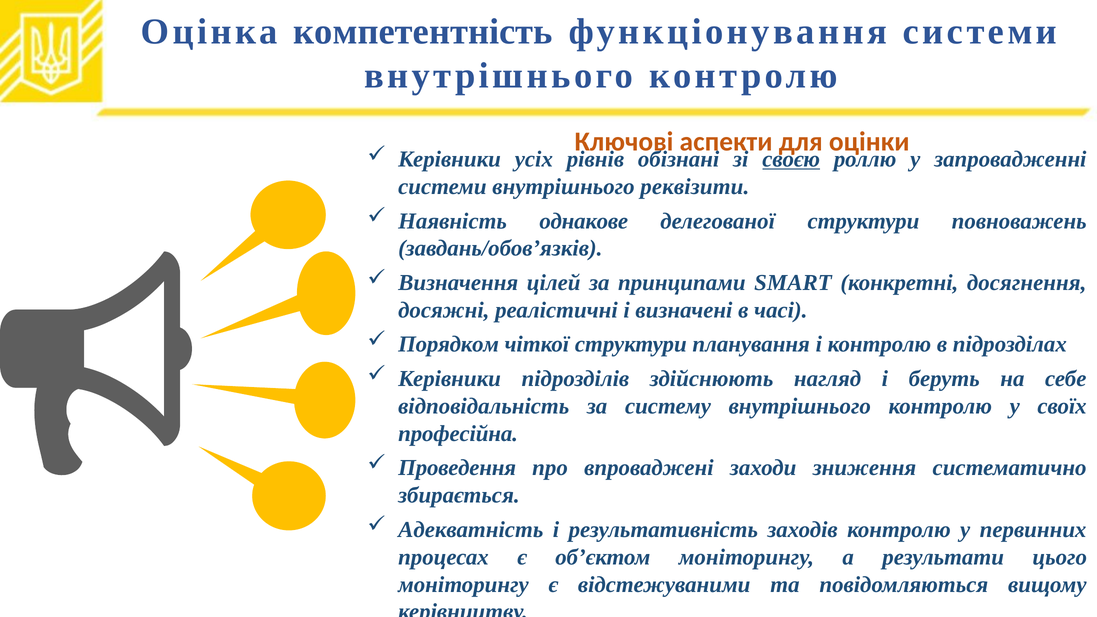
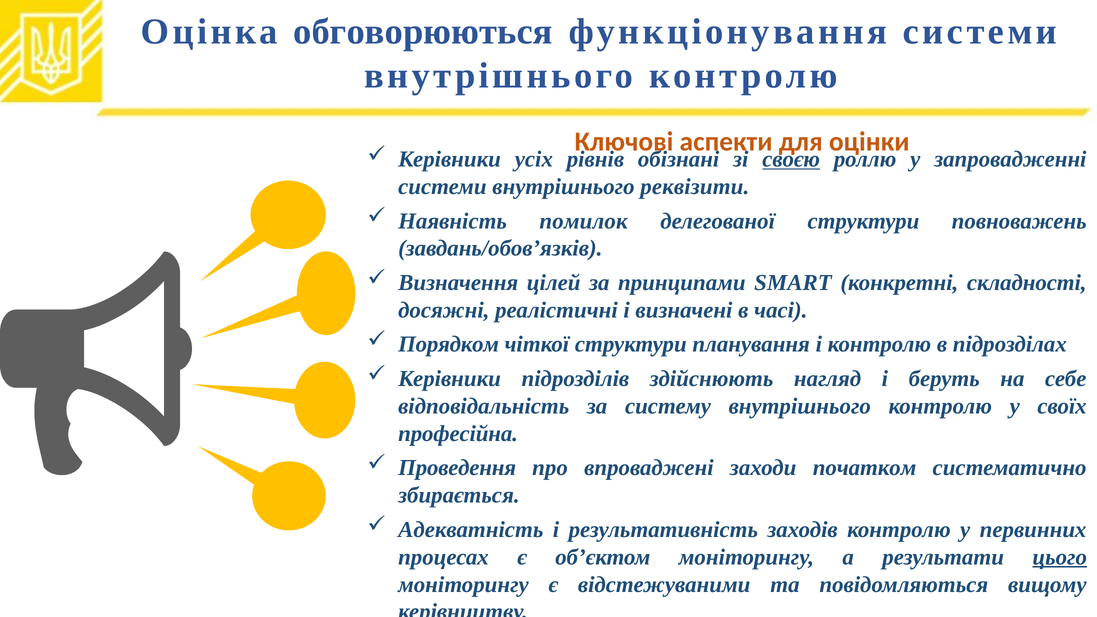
компетентність: компетентність -> обговорюються
однакове: однакове -> помилок
досягнення: досягнення -> складності
зниження: зниження -> початком
цього underline: none -> present
